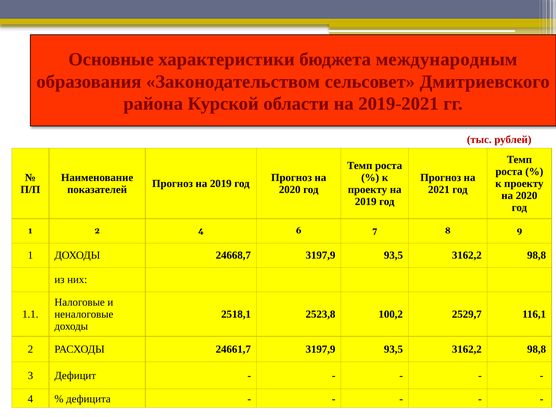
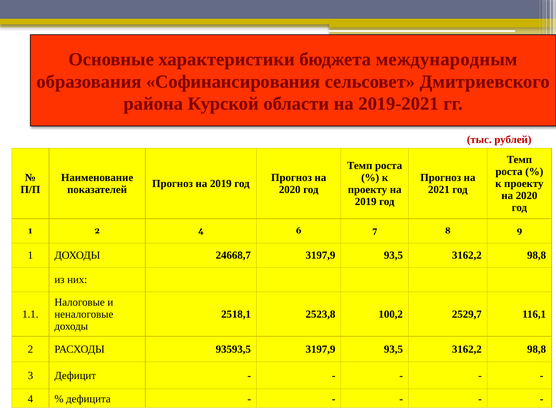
Законодательством: Законодательством -> Софинансирования
24661,7: 24661,7 -> 93593,5
